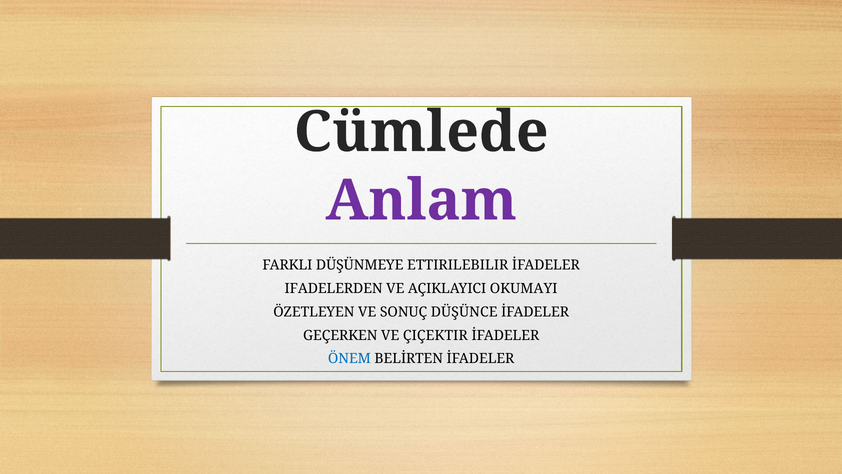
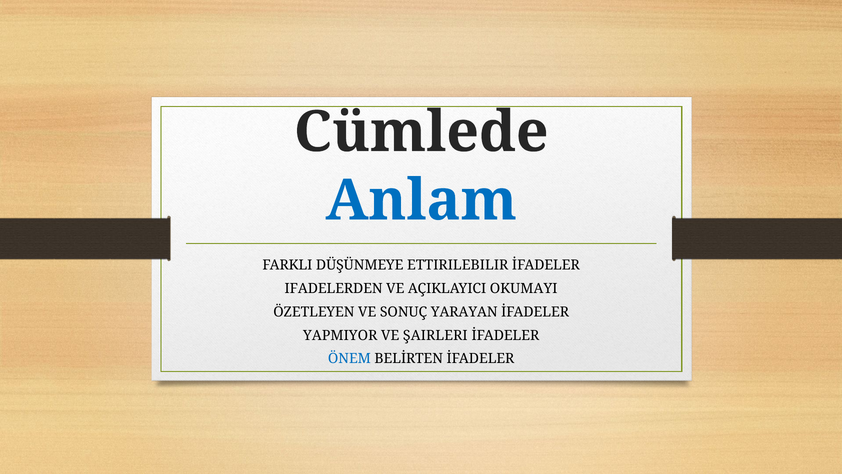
Anlam colour: purple -> blue
DÜŞÜNCE: DÜŞÜNCE -> YARAYAN
GEÇERKEN: GEÇERKEN -> YAPMIYOR
ÇIÇEKTIR: ÇIÇEKTIR -> ŞAIRLERI
